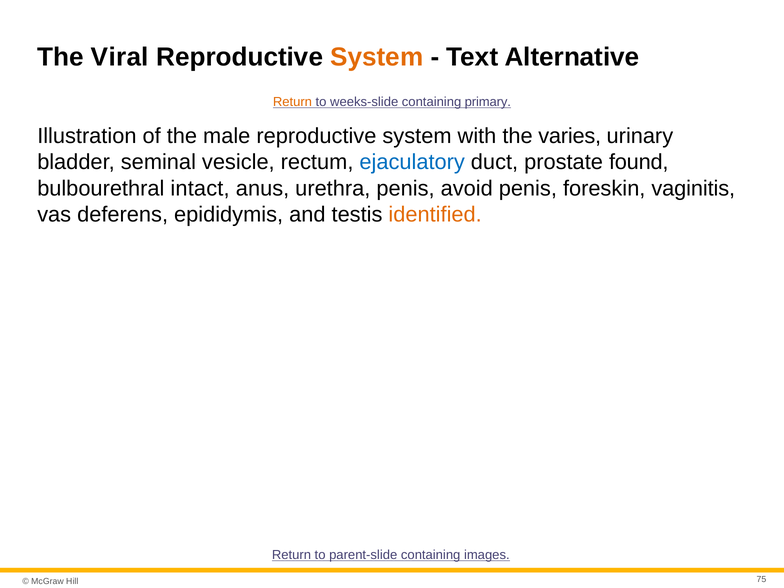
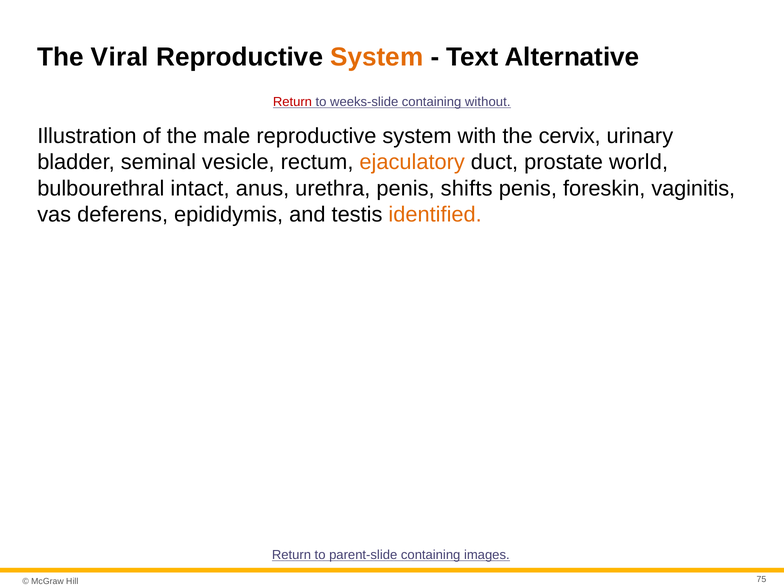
Return at (292, 102) colour: orange -> red
primary: primary -> without
varies: varies -> cervix
ejaculatory colour: blue -> orange
found: found -> world
avoid: avoid -> shifts
